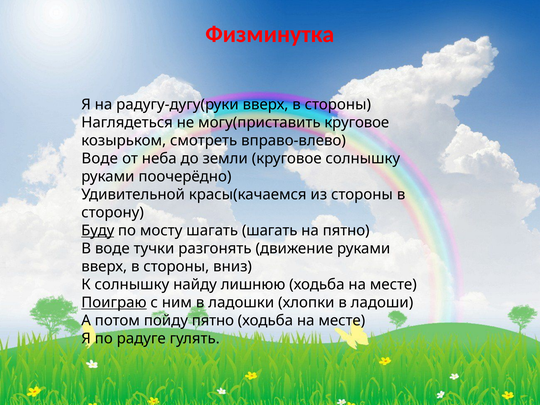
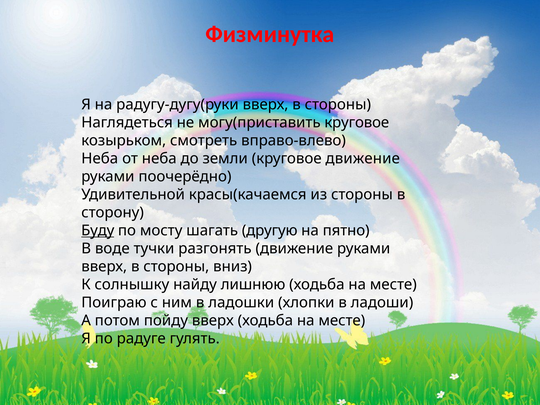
Воде at (100, 159): Воде -> Неба
круговое солнышку: солнышку -> движение
шагать шагать: шагать -> другую
Поиграю underline: present -> none
пойду пятно: пятно -> вверх
